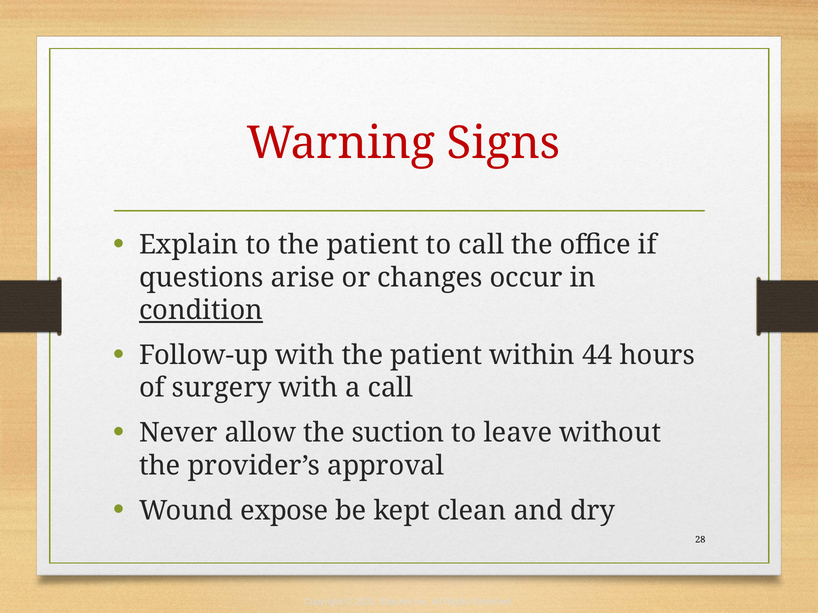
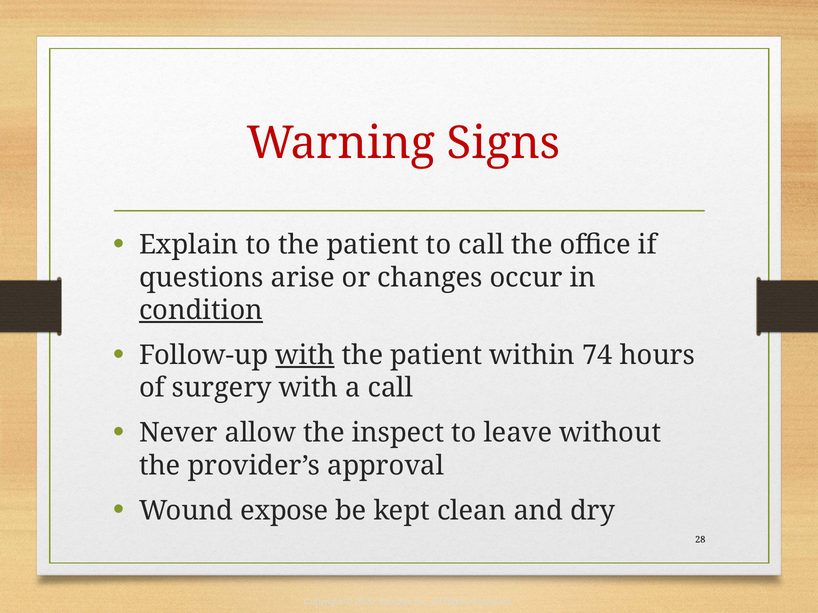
with at (305, 356) underline: none -> present
44: 44 -> 74
suction: suction -> inspect
